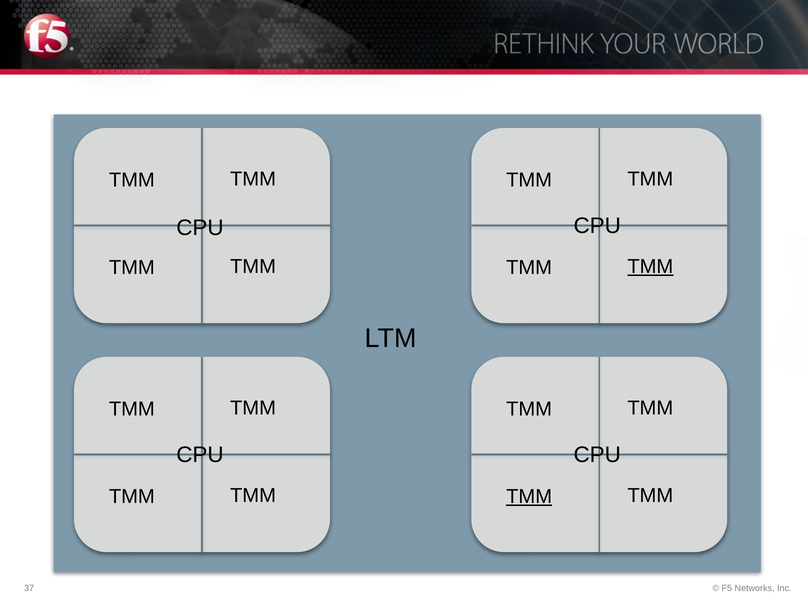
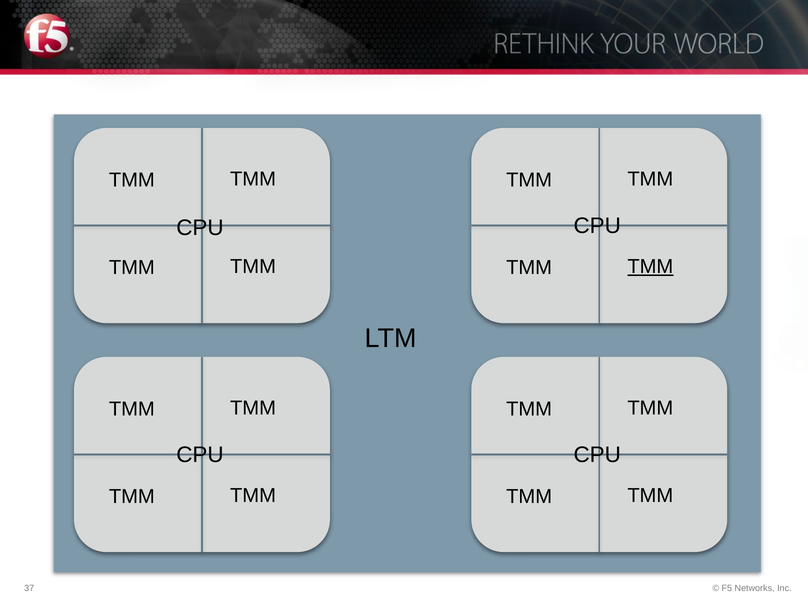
TMM at (529, 497) underline: present -> none
